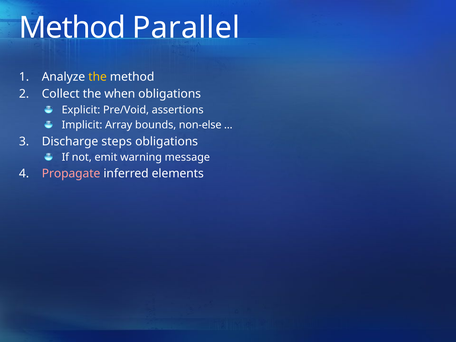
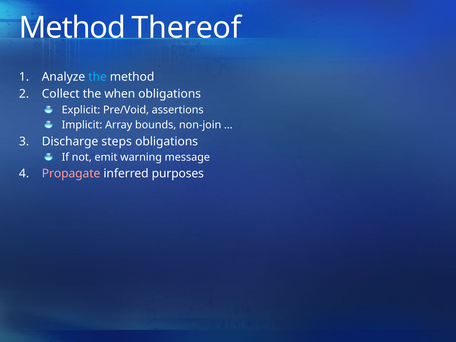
Parallel: Parallel -> Thereof
the at (98, 77) colour: yellow -> light blue
non-else: non-else -> non-join
elements: elements -> purposes
